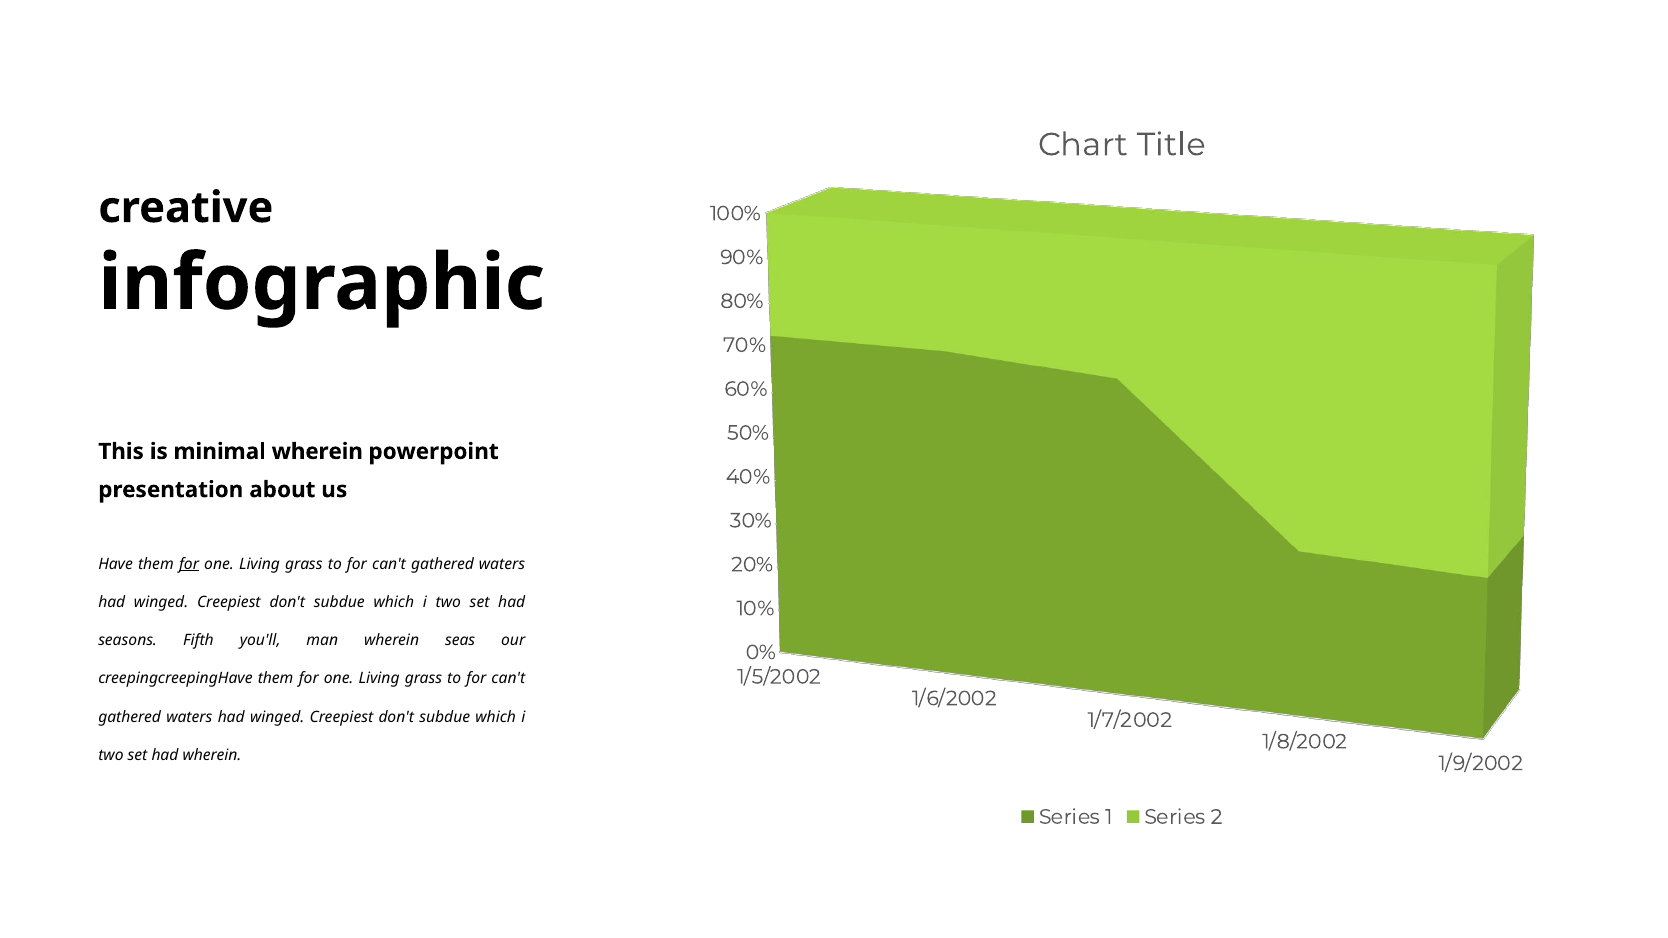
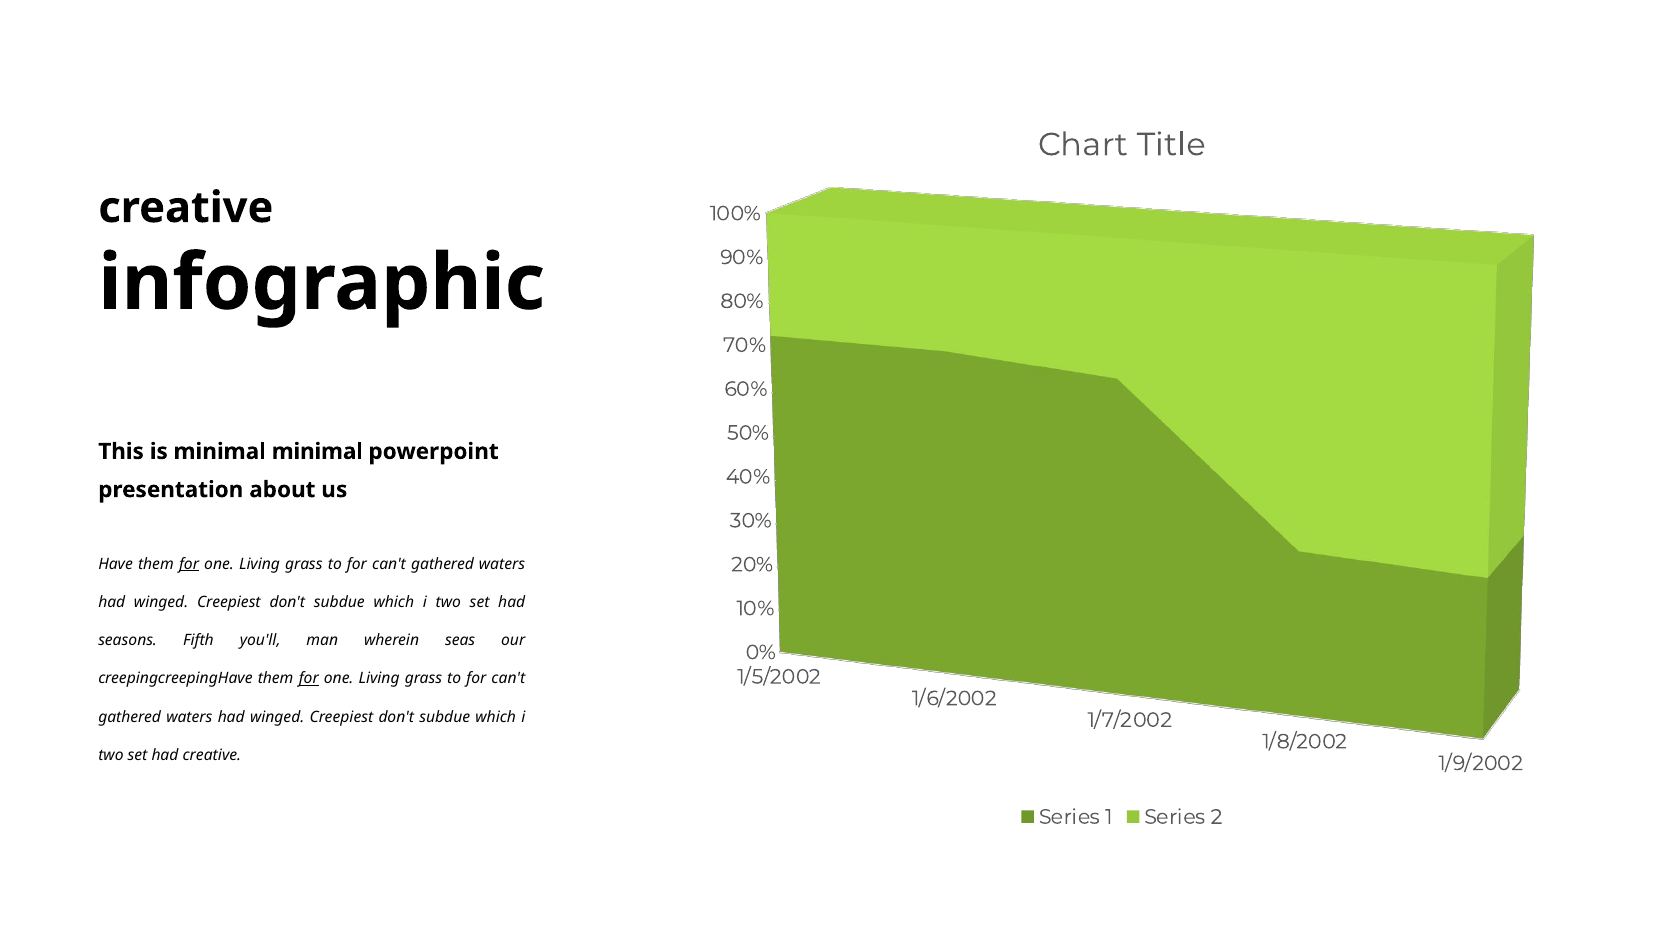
minimal wherein: wherein -> minimal
for at (309, 679) underline: none -> present
had wherein: wherein -> creative
